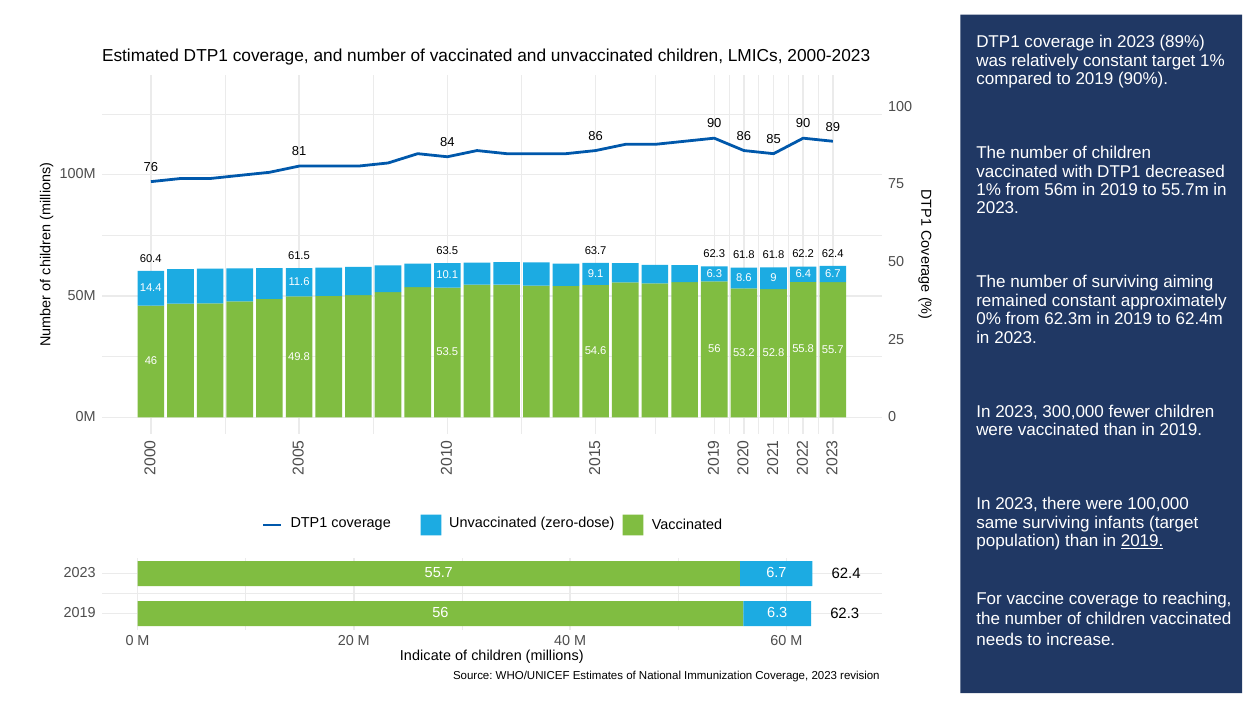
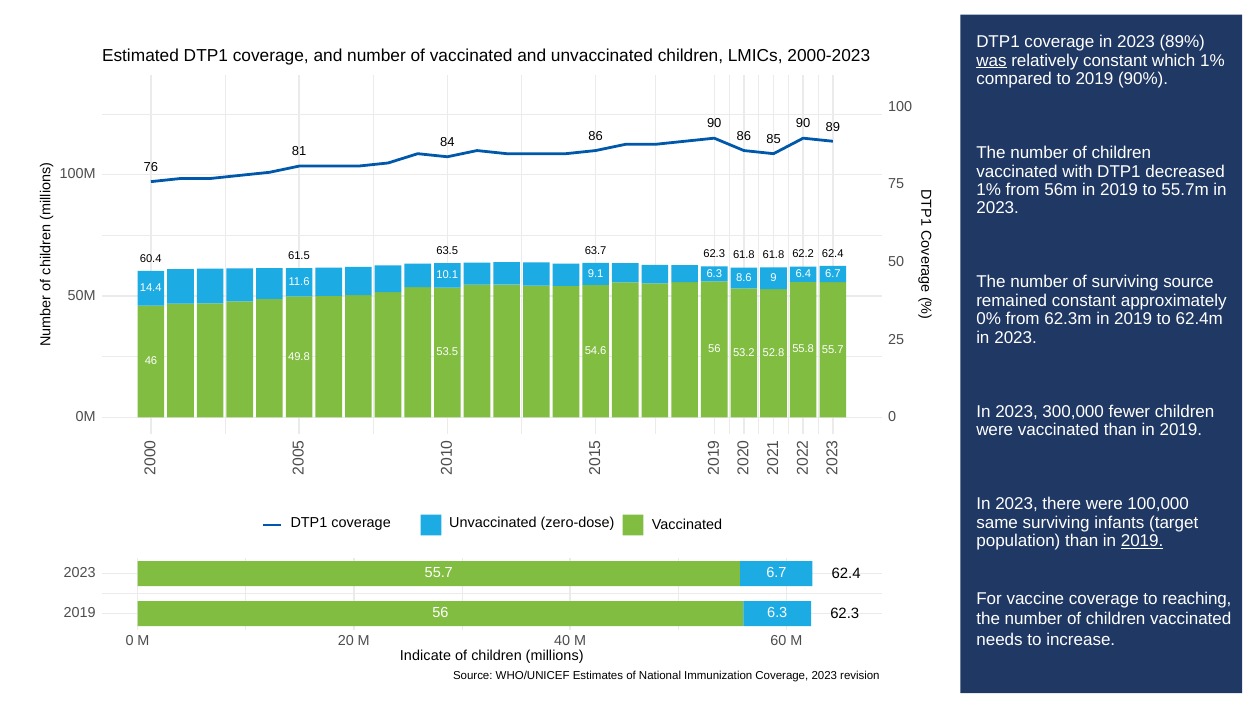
was underline: none -> present
constant target: target -> which
surviving aiming: aiming -> source
